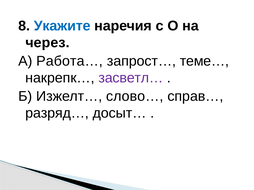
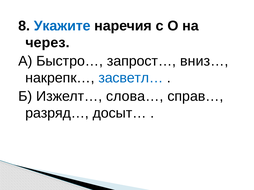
Работа…: Работа… -> Быстро…
теме…: теме… -> вниз…
засветл… colour: purple -> blue
слово…: слово… -> слова…
